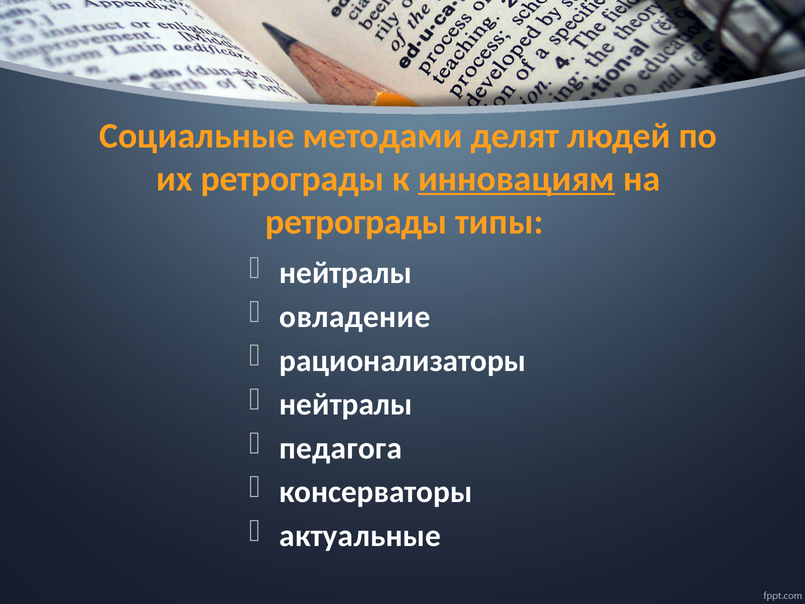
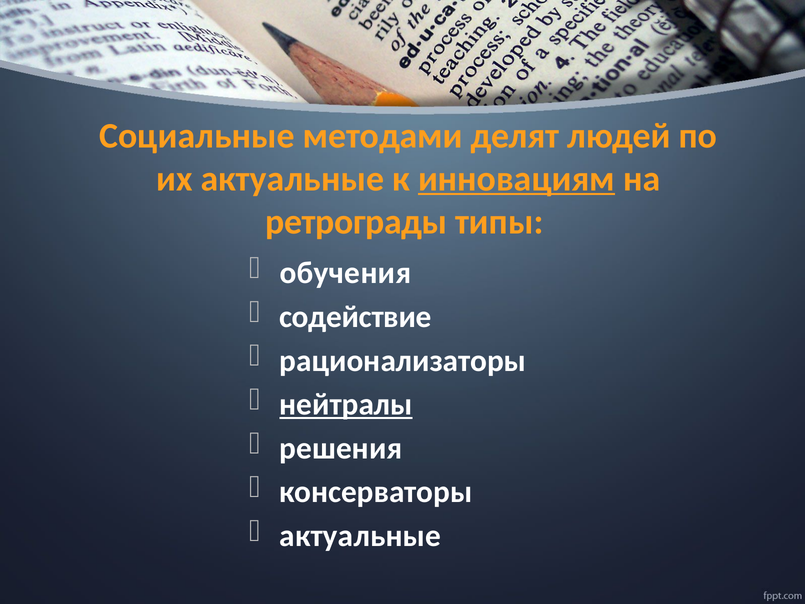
их ретрограды: ретрограды -> актуальные
нейтралы at (346, 273): нейтралы -> обучения
овладение: овладение -> содействие
нейтралы at (346, 404) underline: none -> present
педагога: педагога -> решения
